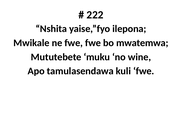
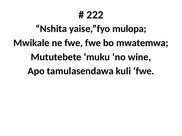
ilepona: ilepona -> mulopa
